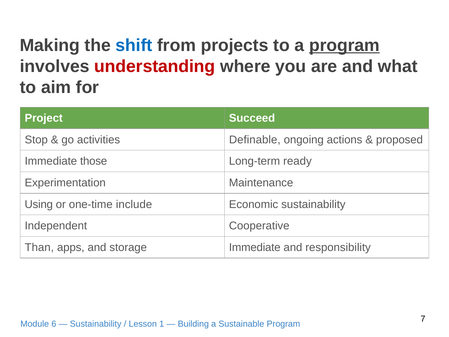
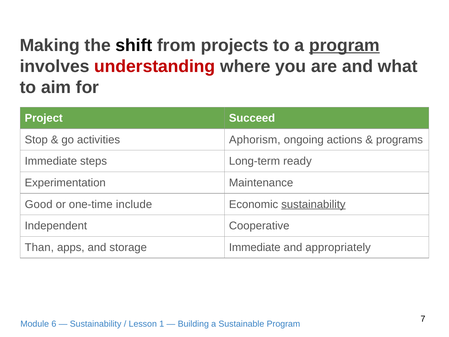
shift colour: blue -> black
Definable: Definable -> Aphorism
proposed: proposed -> programs
those: those -> steps
Using: Using -> Good
sustainability at (313, 204) underline: none -> present
responsibility: responsibility -> appropriately
